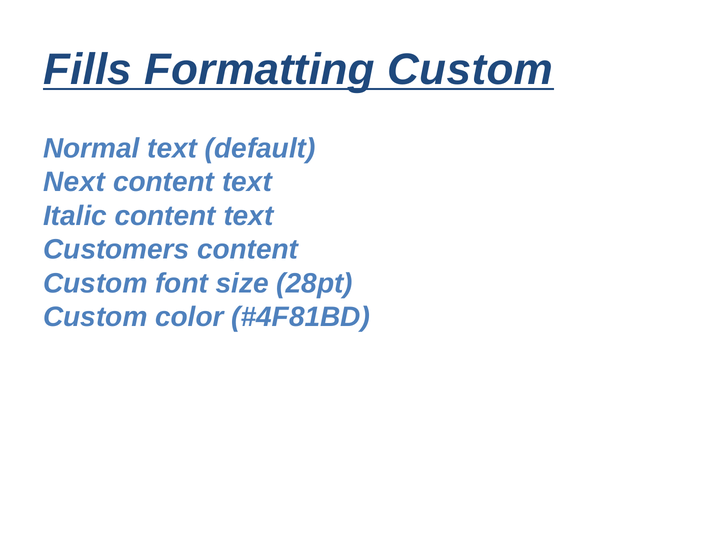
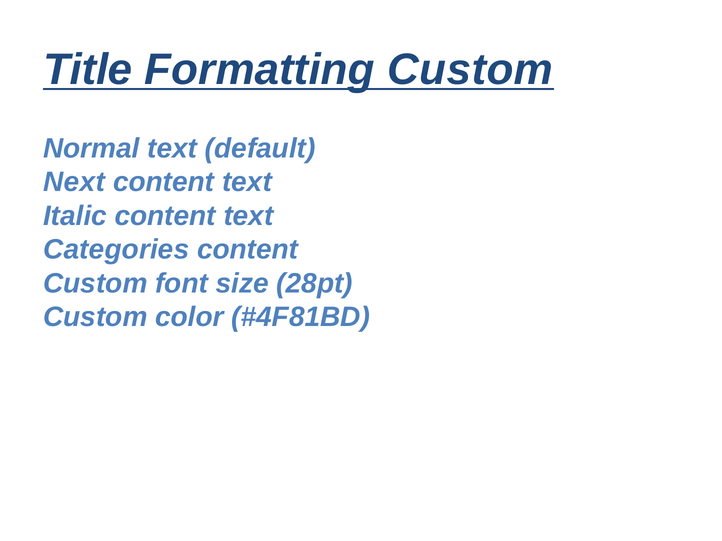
Fills: Fills -> Title
Customers: Customers -> Categories
